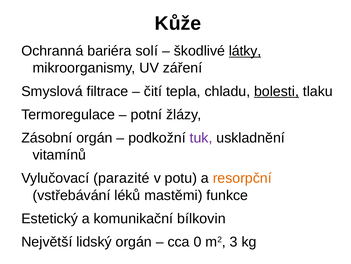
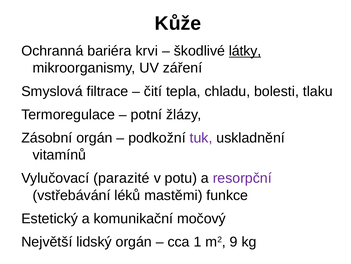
solí: solí -> krvi
bolesti underline: present -> none
resorpční colour: orange -> purple
bílkovin: bílkovin -> močový
0: 0 -> 1
3: 3 -> 9
